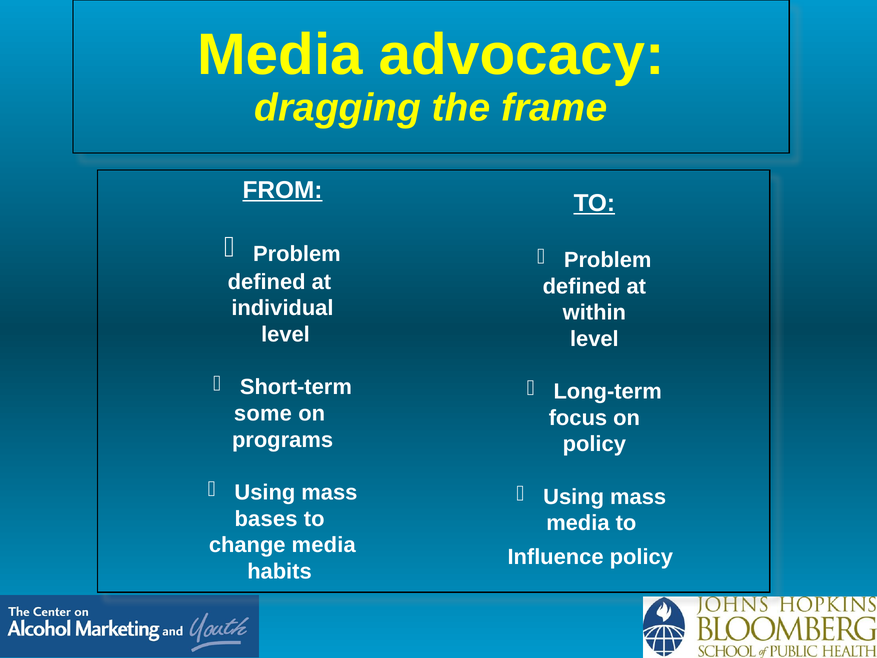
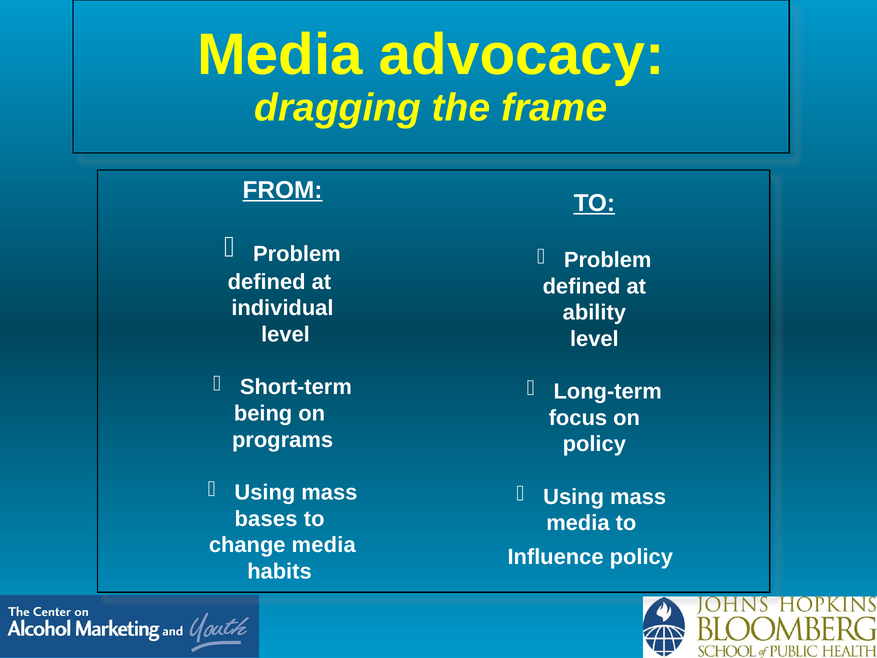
within: within -> ability
some: some -> being
